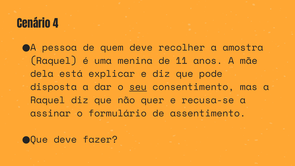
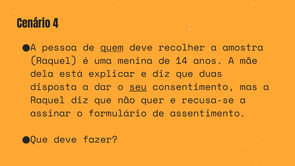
quem underline: none -> present
11: 11 -> 14
pode: pode -> duas
